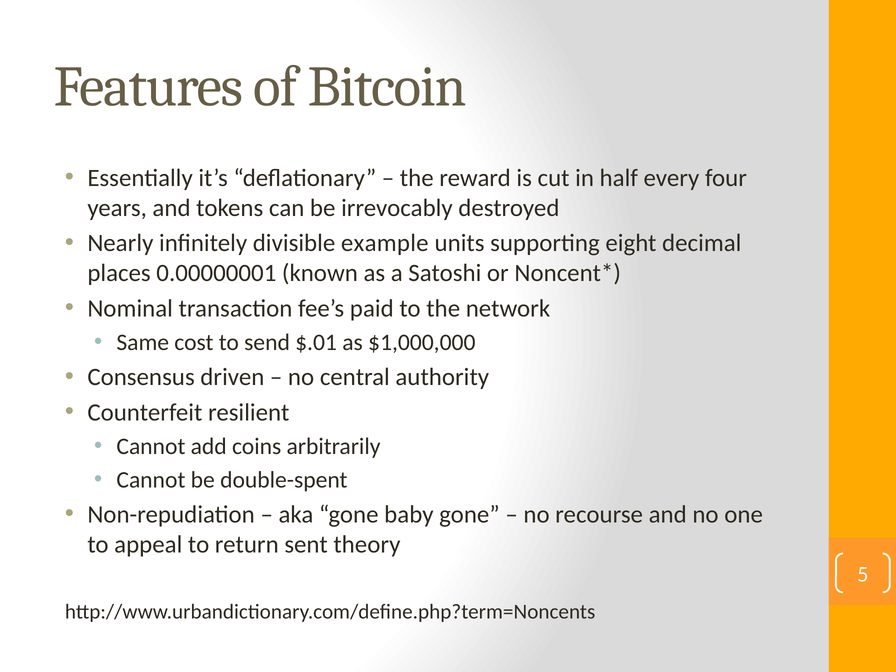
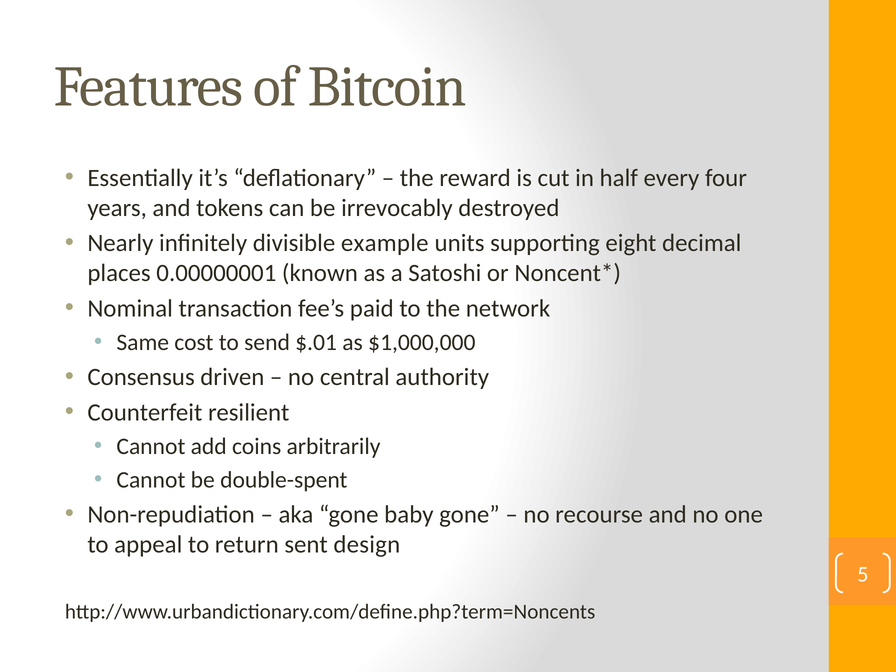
theory: theory -> design
